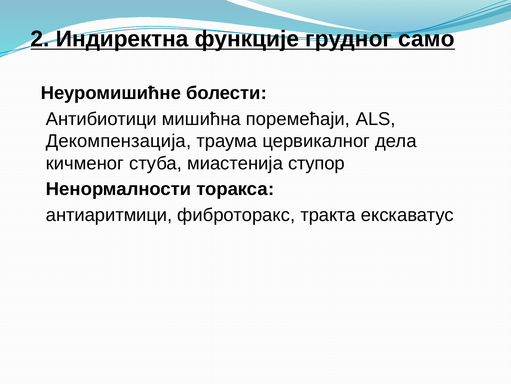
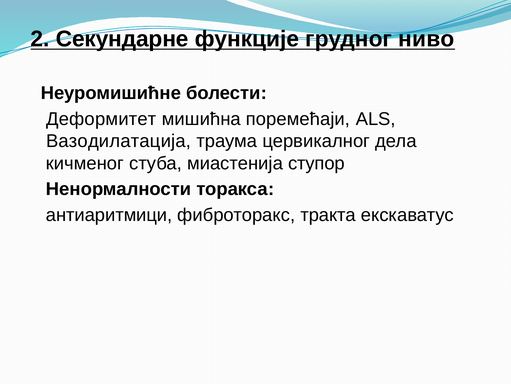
Индиректна: Индиректна -> Секундарне
само: само -> ниво
Антибиотици: Антибиотици -> Деформитет
Декомпензација: Декомпензација -> Вазодилатација
